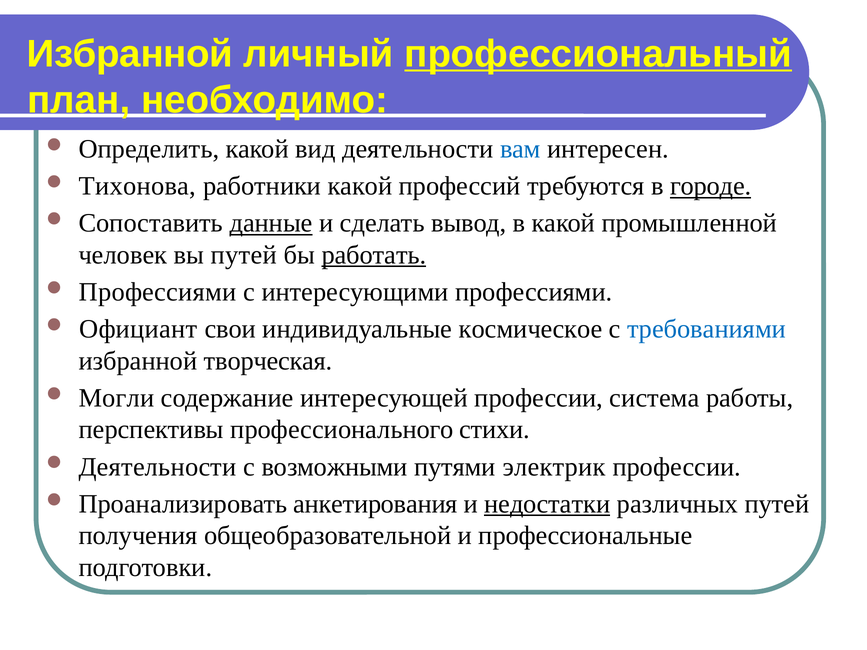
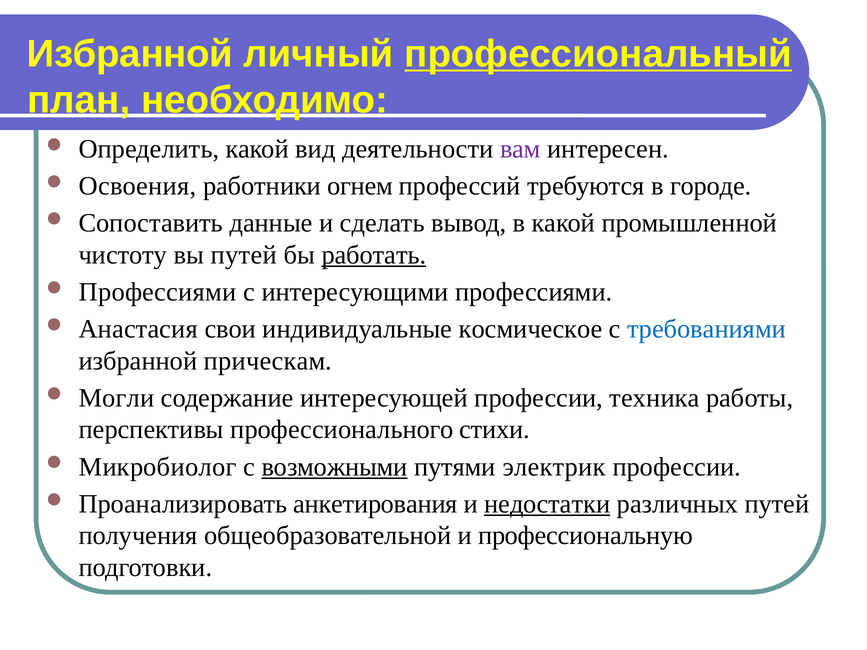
вам colour: blue -> purple
Тихонова: Тихонова -> Освоения
работники какой: какой -> огнем
городе underline: present -> none
данные underline: present -> none
человек: человек -> чистоту
Официант: Официант -> Анастасия
творческая: творческая -> прическам
система: система -> техника
Деятельности at (158, 467): Деятельности -> Микробиолог
возможными underline: none -> present
профессиональные: профессиональные -> профессиональную
